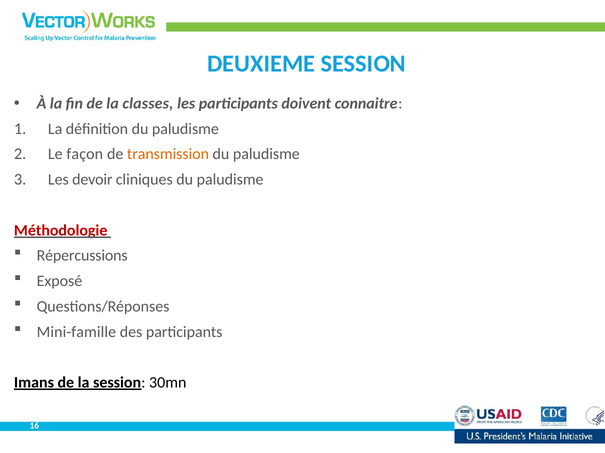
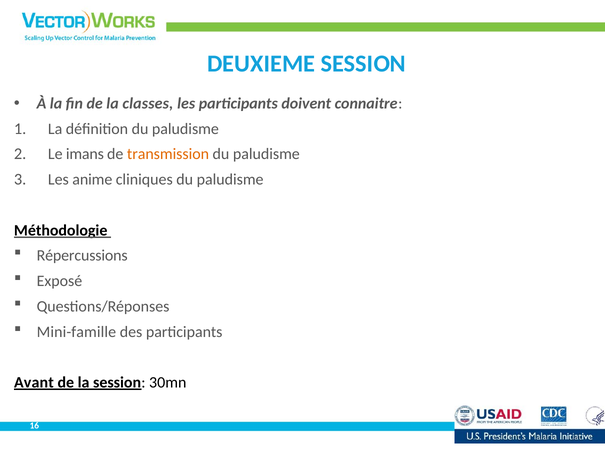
façon: façon -> imans
devoir: devoir -> anime
Méthodologie colour: red -> black
Imans: Imans -> Avant
